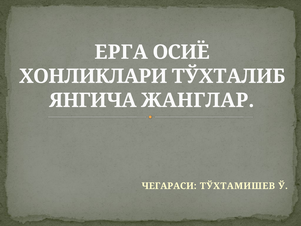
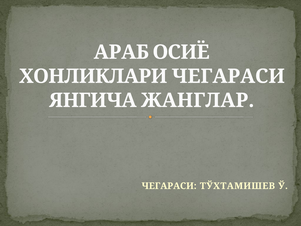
ЕРГА: ЕРГА -> АРАБ
ХОНЛИКЛАРИ ТЎХТАЛИБ: ТЎХТАЛИБ -> ЧЕГАРАСИ
